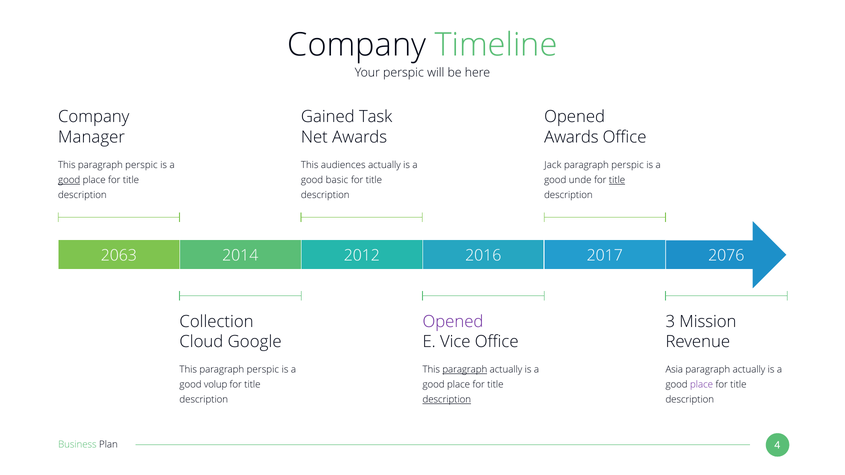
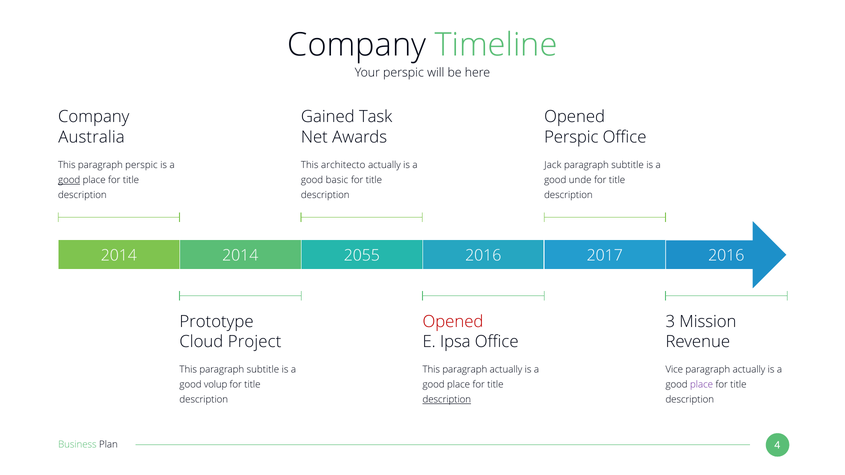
Manager: Manager -> Australia
Awards at (571, 137): Awards -> Perspic
audiences: audiences -> architecto
perspic at (628, 165): perspic -> subtitle
title at (617, 180) underline: present -> none
2063 at (119, 256): 2063 -> 2014
2012: 2012 -> 2055
2017 2076: 2076 -> 2016
Collection: Collection -> Prototype
Opened at (453, 322) colour: purple -> red
Google: Google -> Project
Vice: Vice -> Ipsa
perspic at (263, 370): perspic -> subtitle
paragraph at (465, 370) underline: present -> none
Asia: Asia -> Vice
